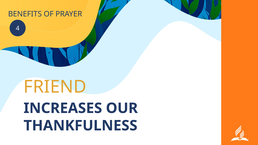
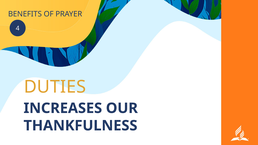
FRIEND: FRIEND -> DUTIES
